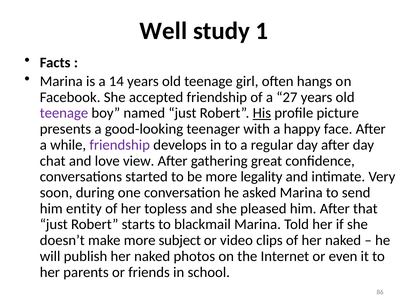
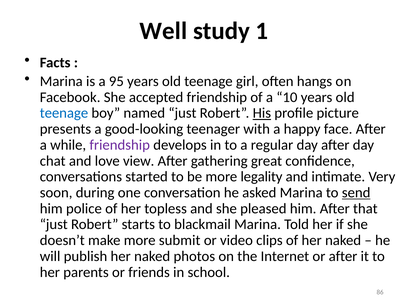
14: 14 -> 95
27: 27 -> 10
teenage at (64, 113) colour: purple -> blue
send underline: none -> present
entity: entity -> police
subject: subject -> submit
or even: even -> after
